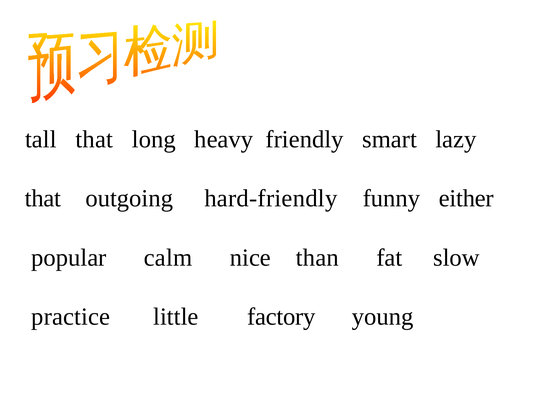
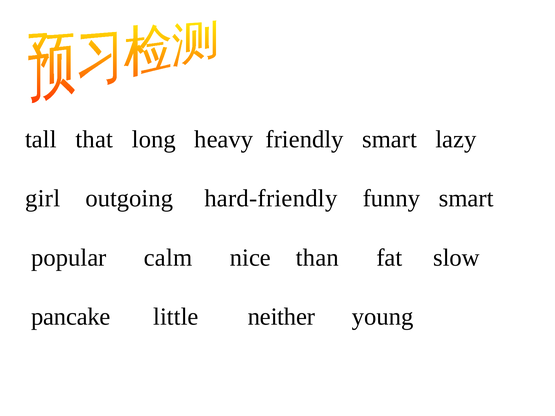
that at (43, 199): that -> girl
funny either: either -> smart
practice: practice -> pancake
factory: factory -> neither
